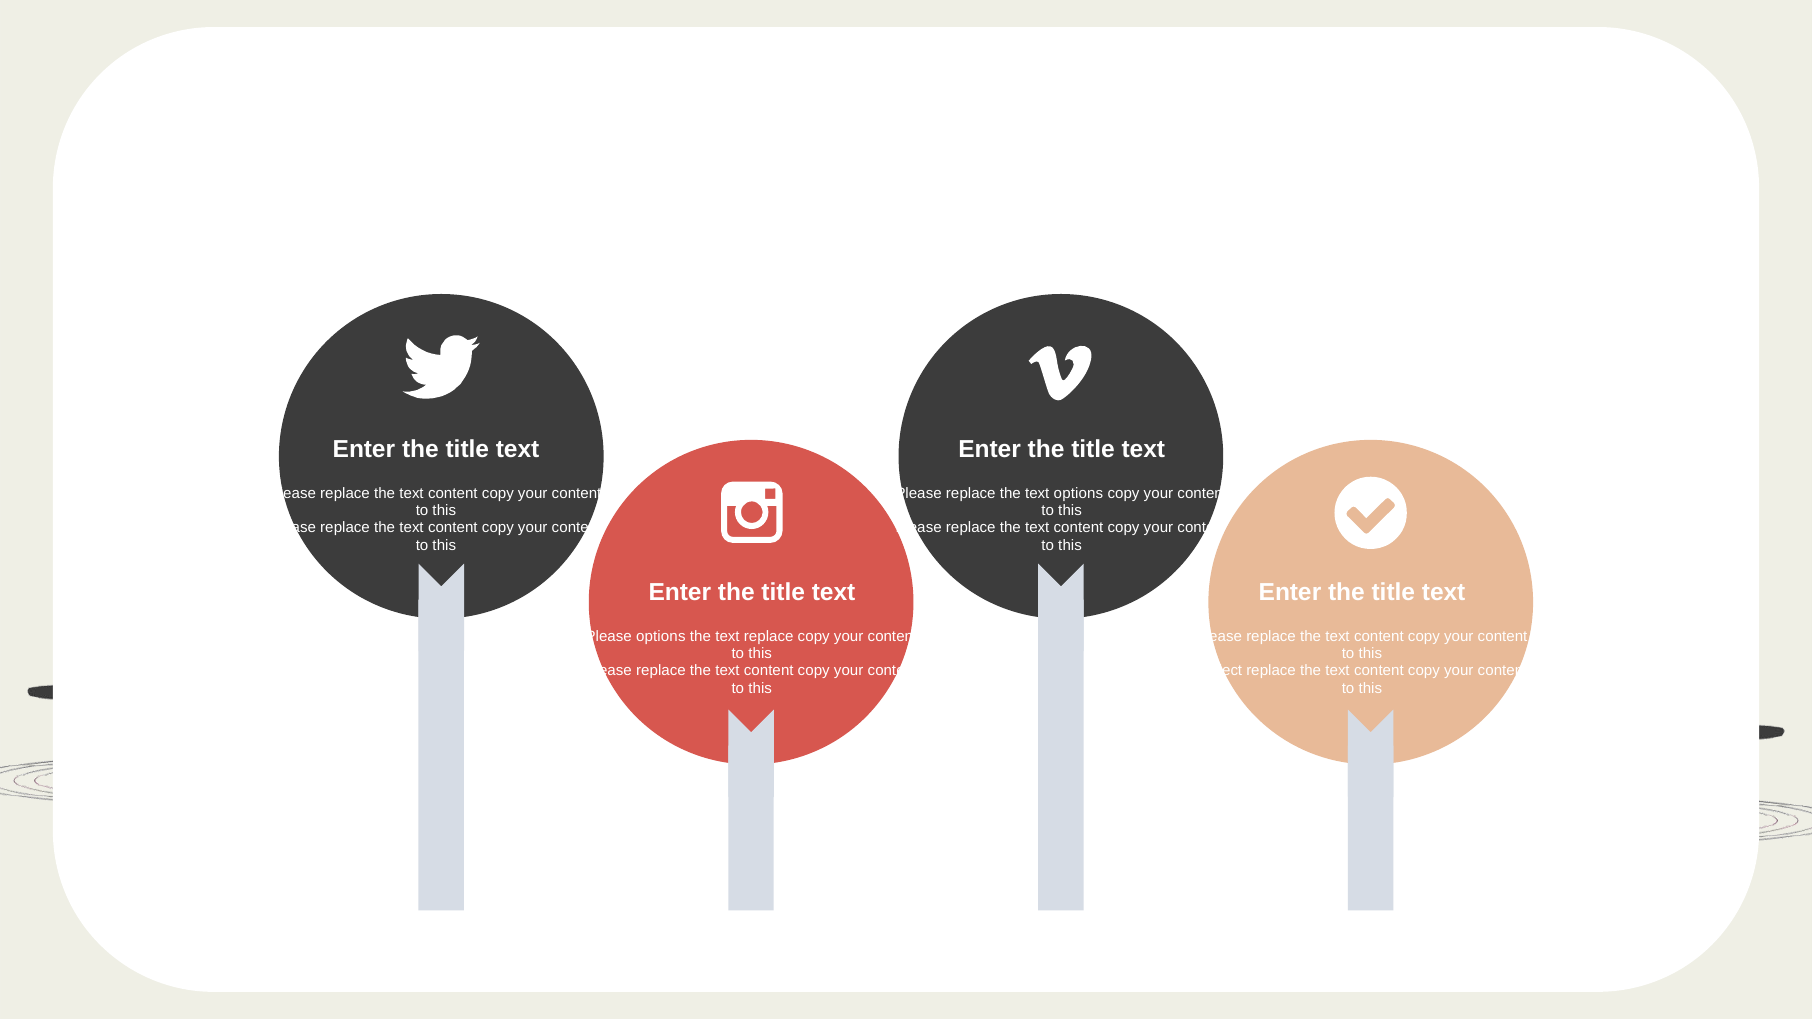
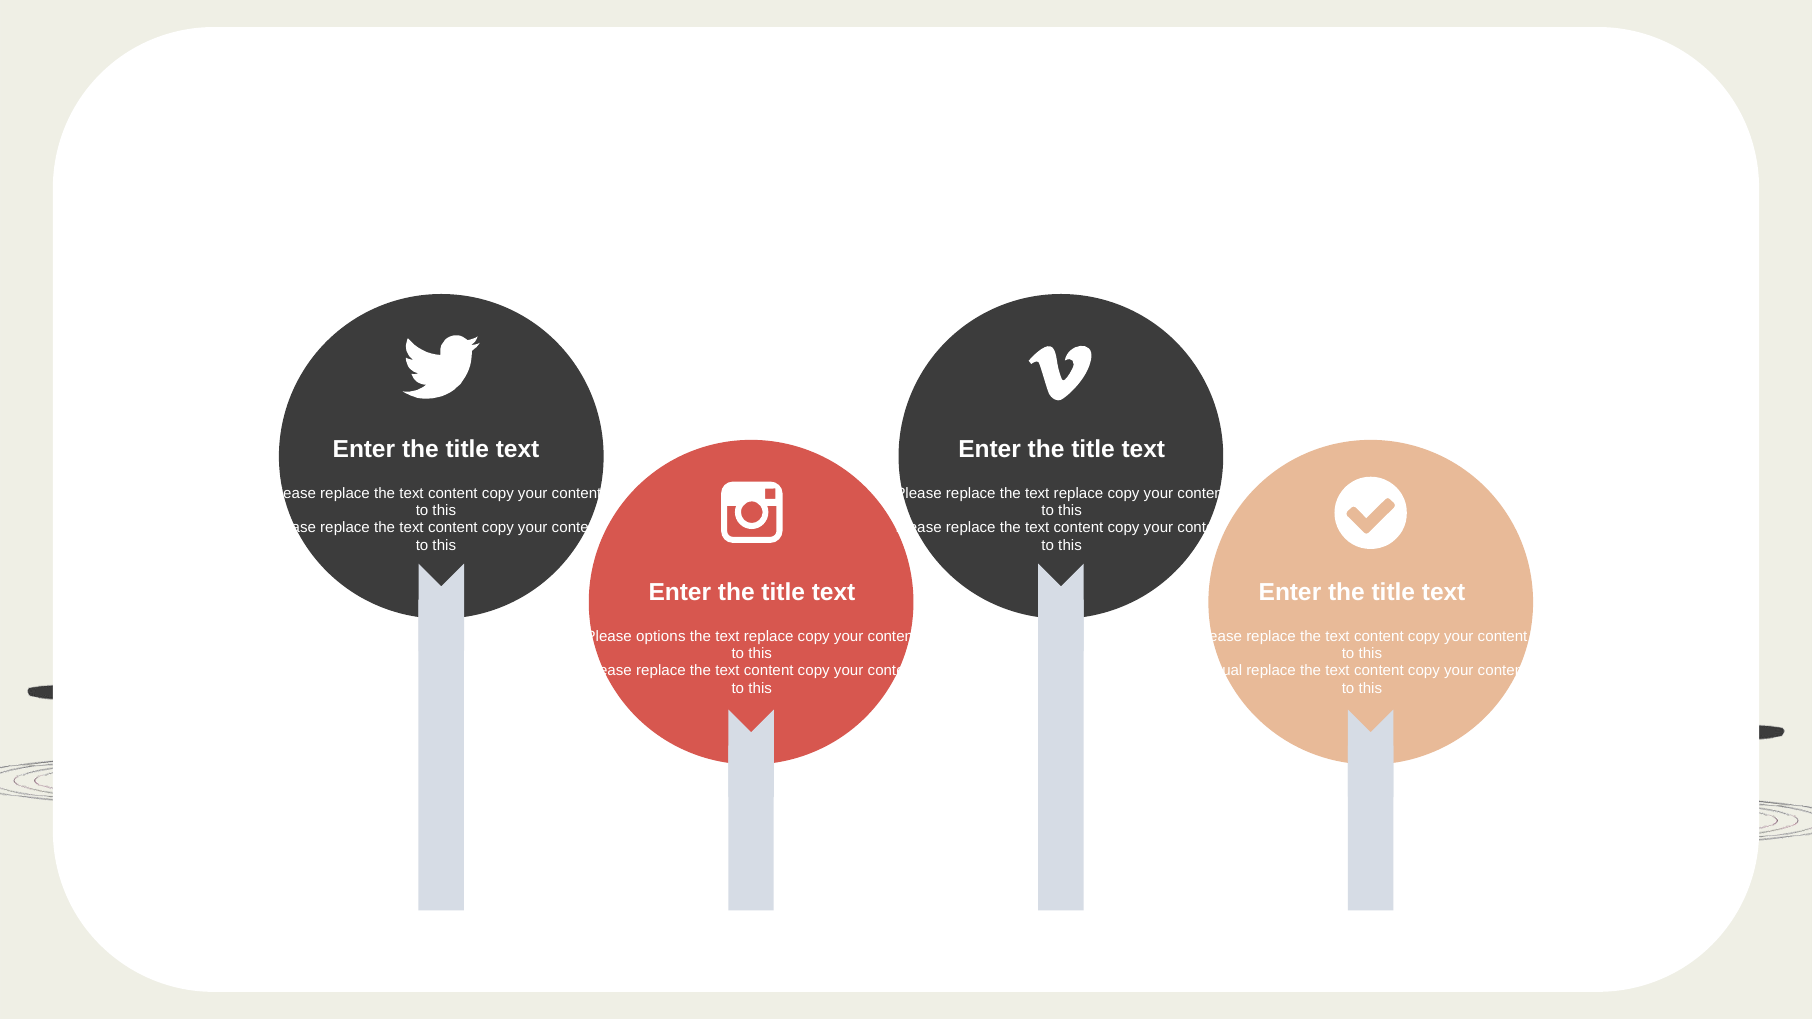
replace the text options: options -> replace
Project: Project -> Annual
